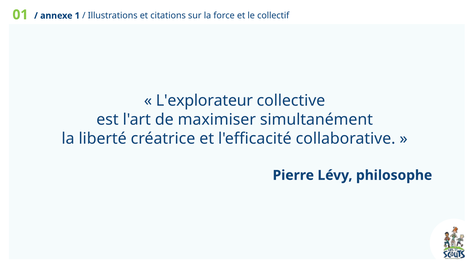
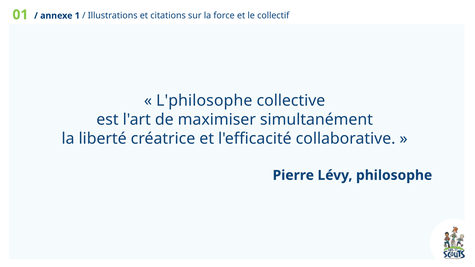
L'explorateur: L'explorateur -> L'philosophe
